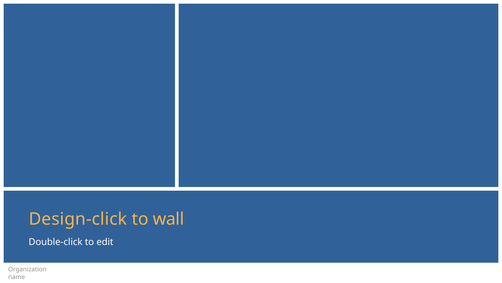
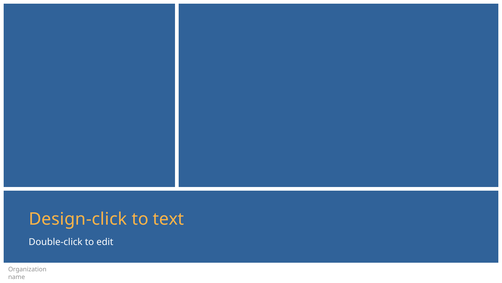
wall: wall -> text
